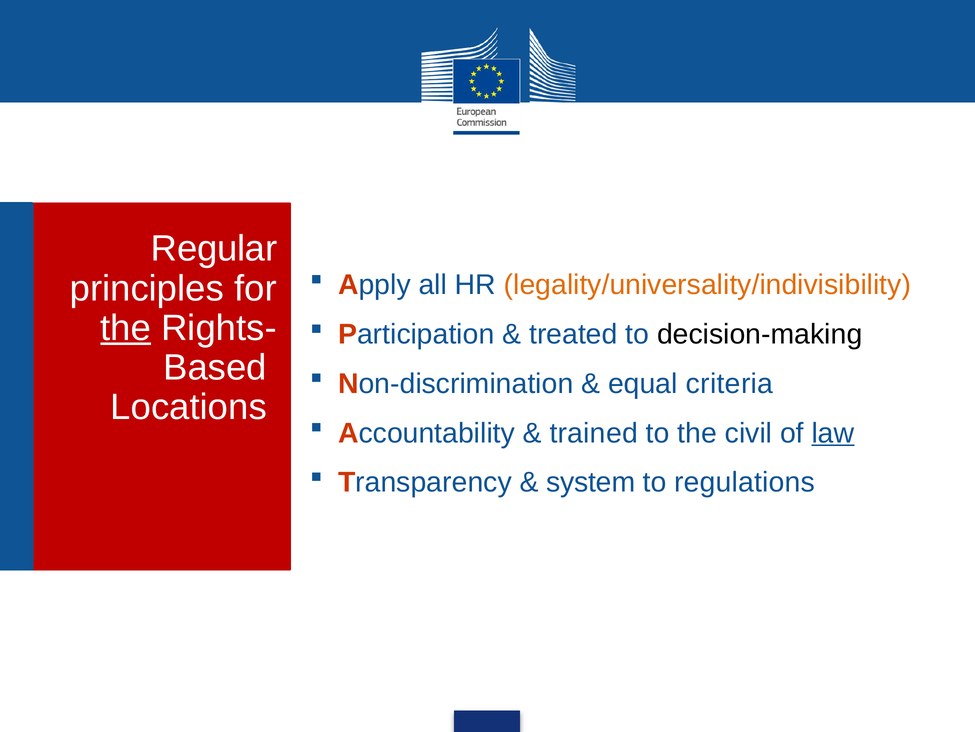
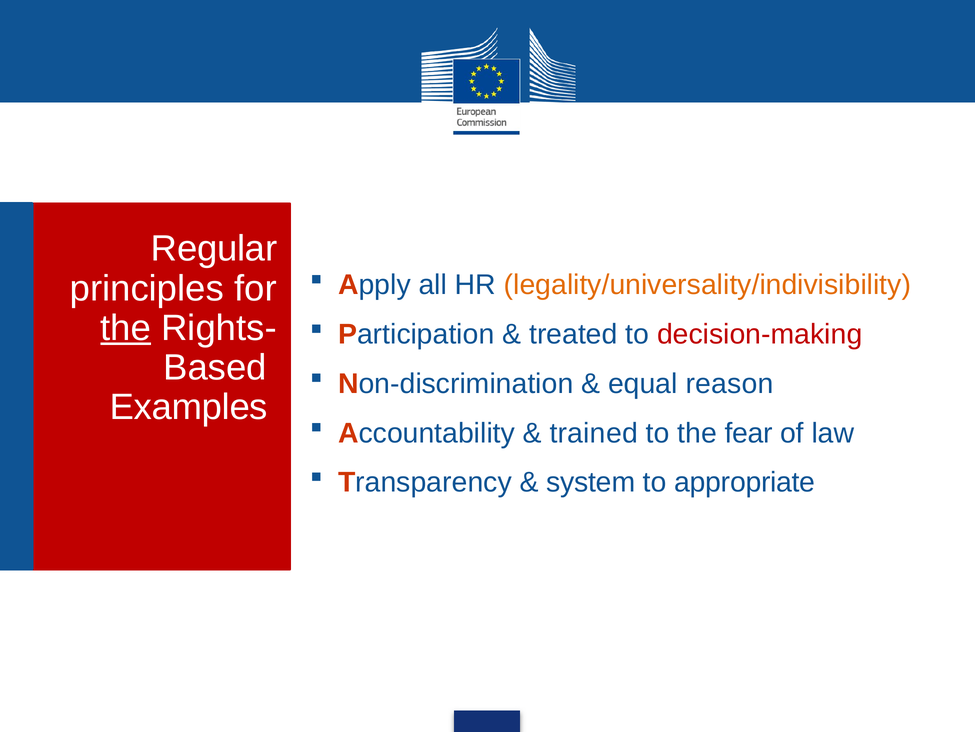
decision-making colour: black -> red
criteria: criteria -> reason
Locations: Locations -> Examples
civil: civil -> fear
law underline: present -> none
regulations: regulations -> appropriate
